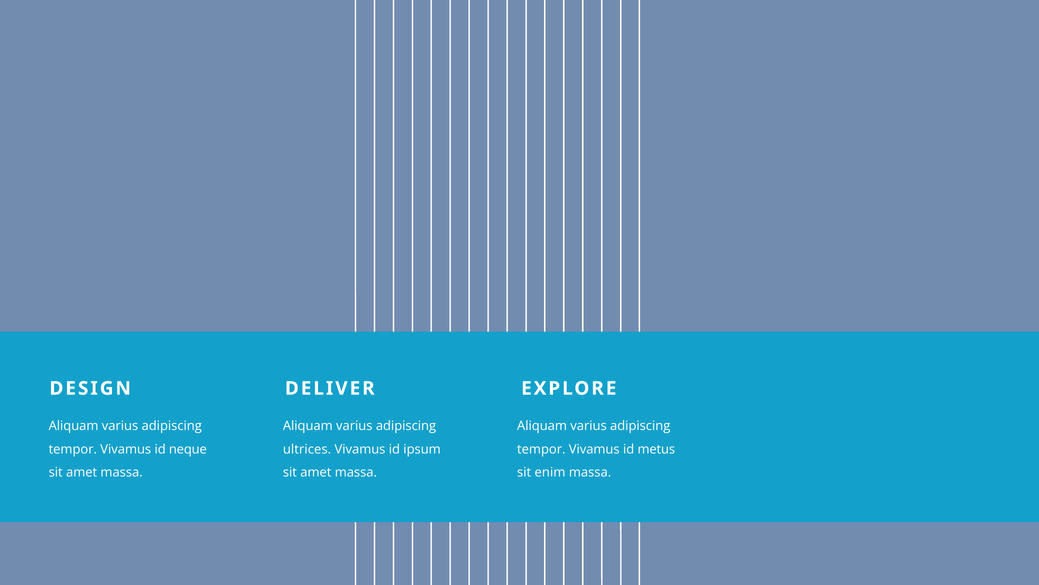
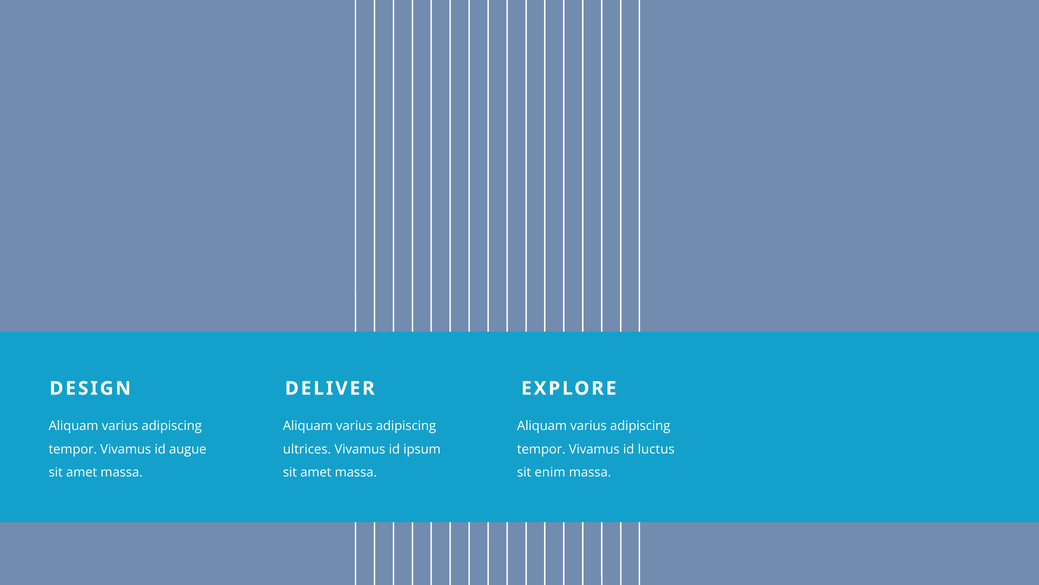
neque: neque -> augue
metus: metus -> luctus
